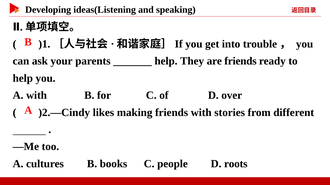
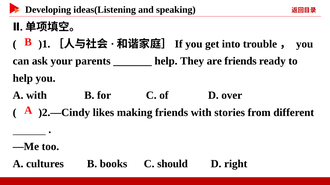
people: people -> should
roots: roots -> right
